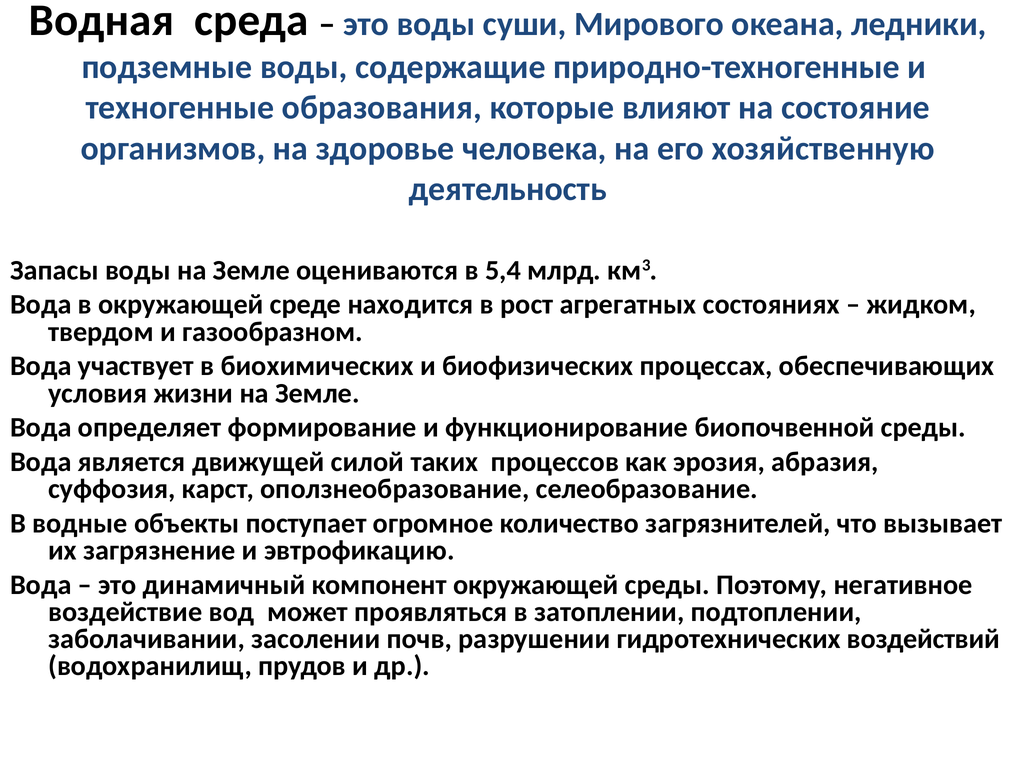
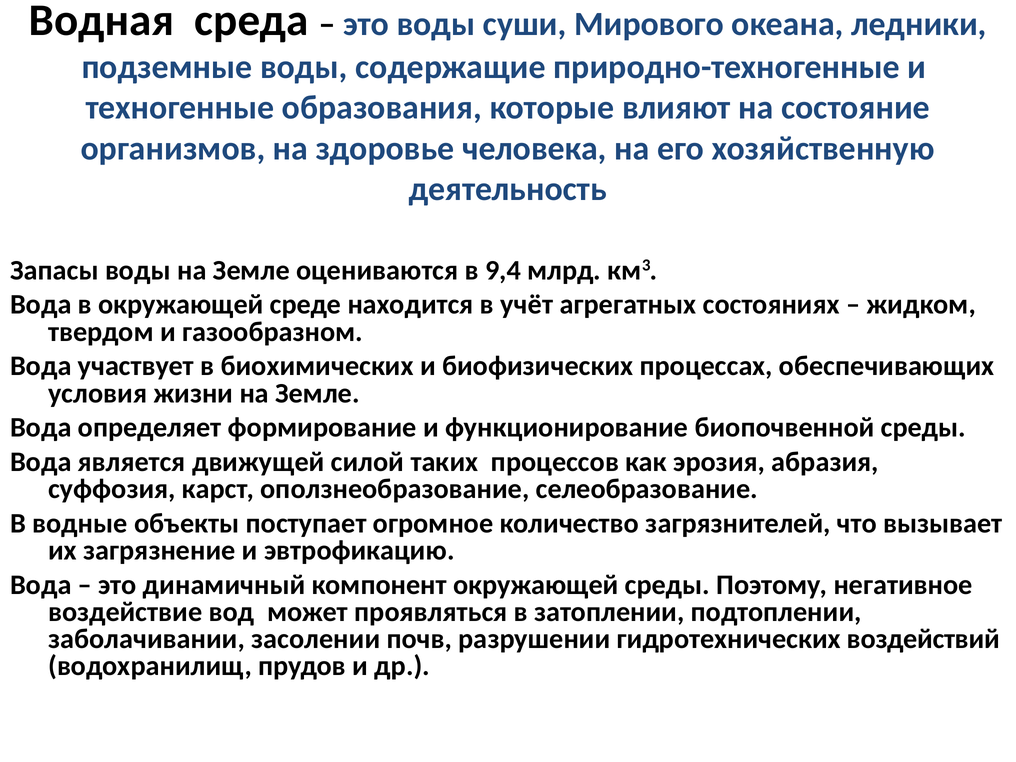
5,4: 5,4 -> 9,4
рост: рост -> учёт
